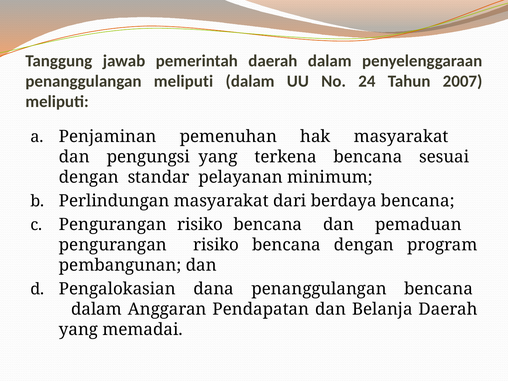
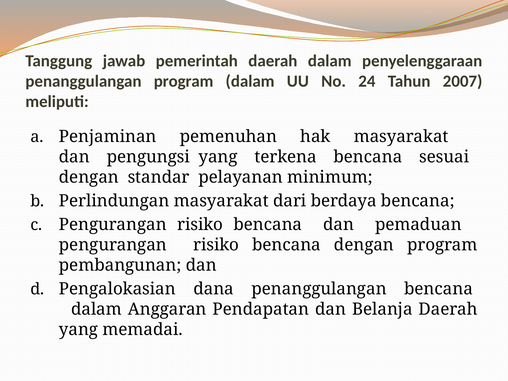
penanggulangan meliputi: meliputi -> program
